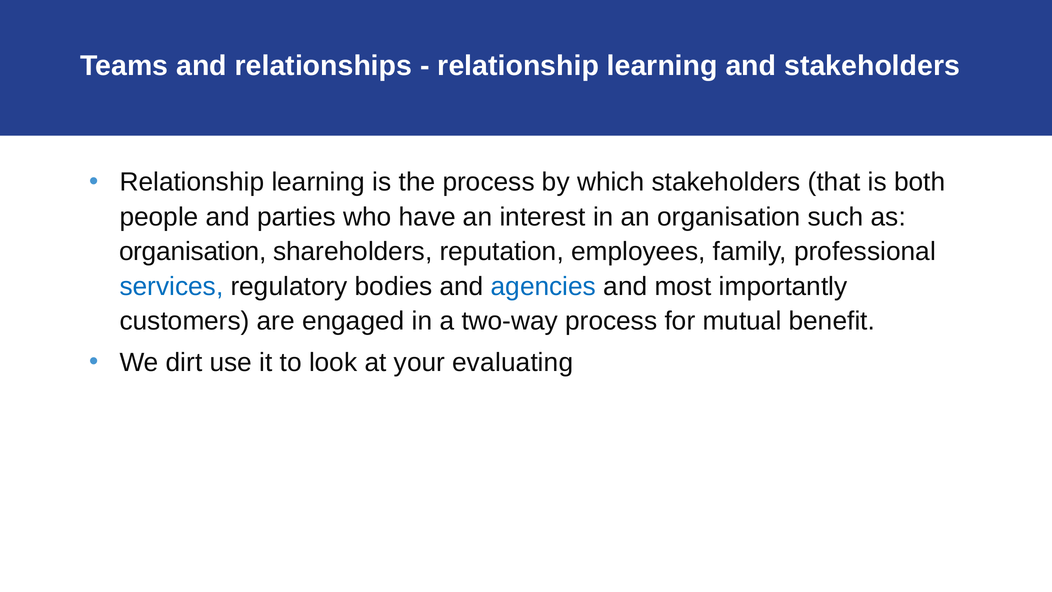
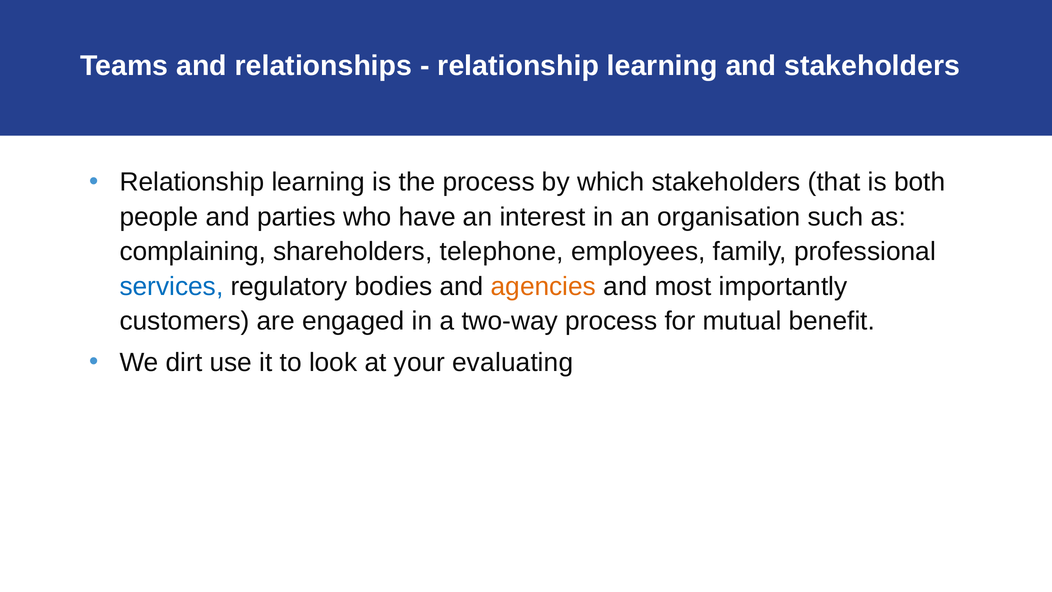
organisation at (193, 252): organisation -> complaining
reputation: reputation -> telephone
agencies colour: blue -> orange
